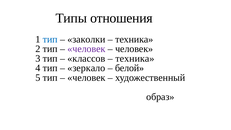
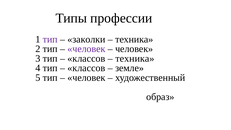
отношения: отношения -> профессии
тип at (50, 39) colour: blue -> purple
зеркало at (86, 68): зеркало -> классов
белой: белой -> земле
